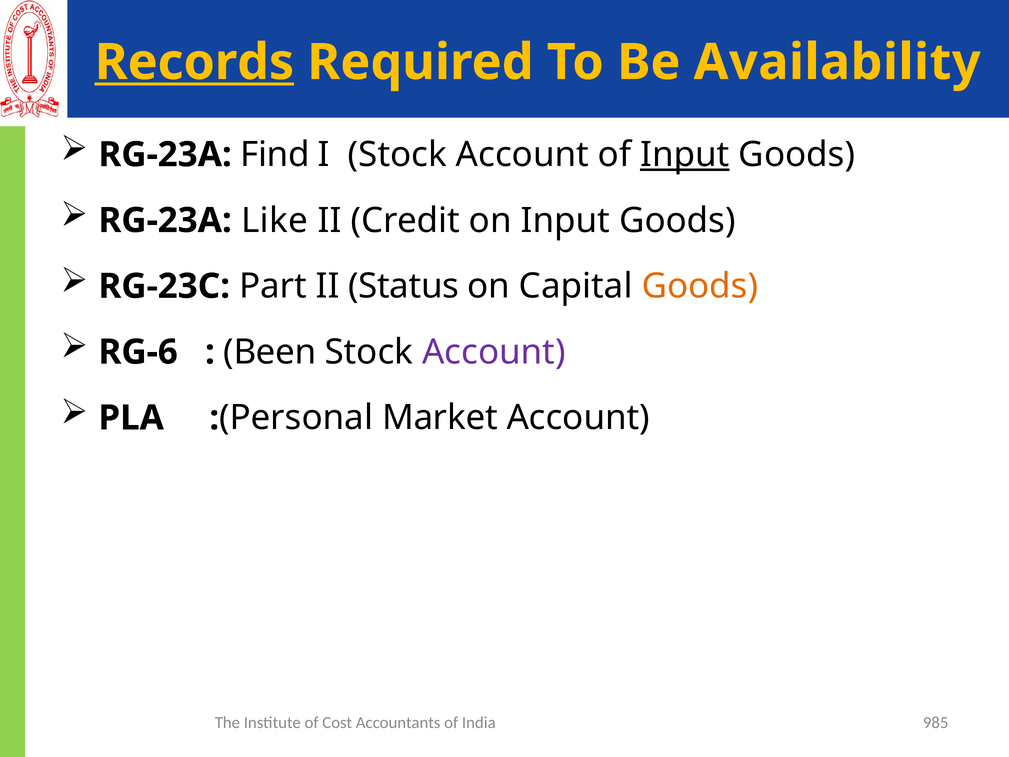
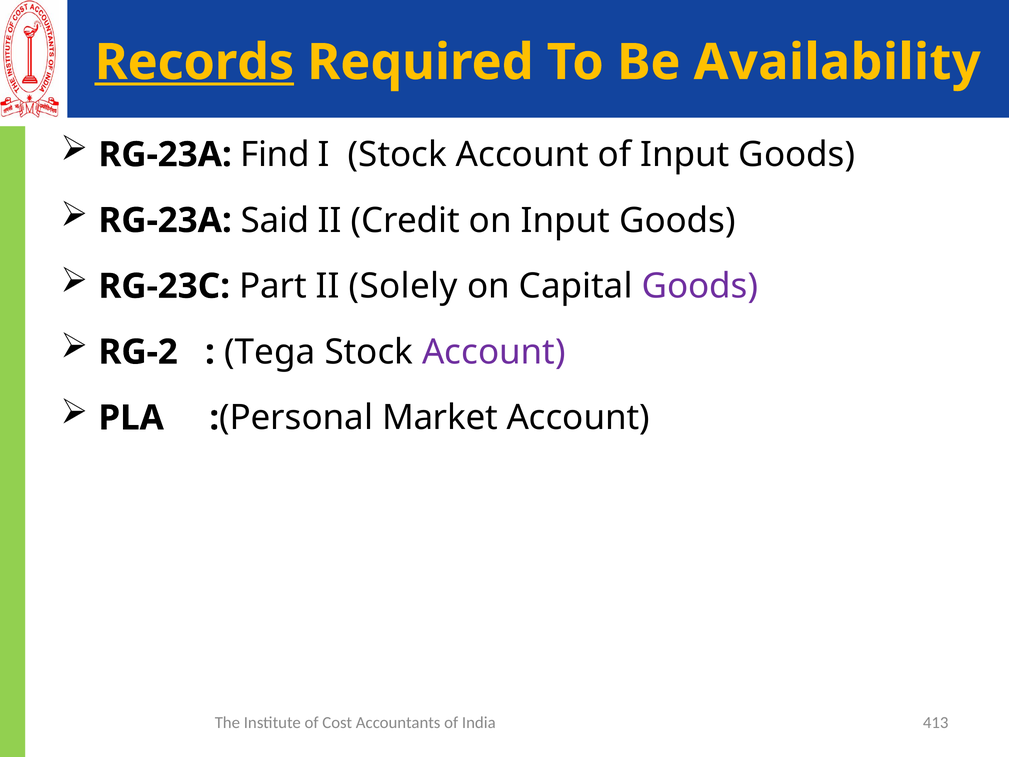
Input at (685, 155) underline: present -> none
Like: Like -> Said
Status: Status -> Solely
Goods at (700, 286) colour: orange -> purple
RG-6: RG-6 -> RG-2
Been: Been -> Tega
985: 985 -> 413
